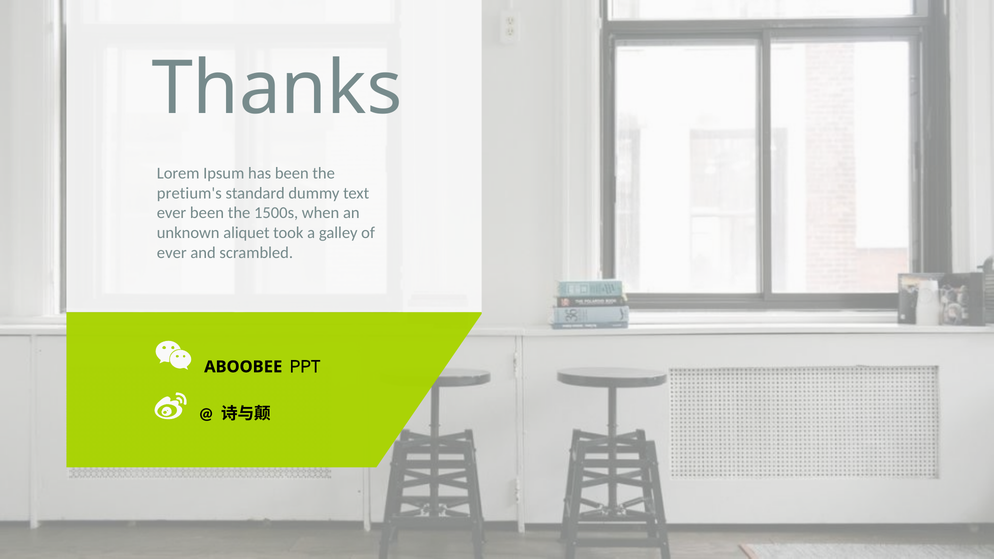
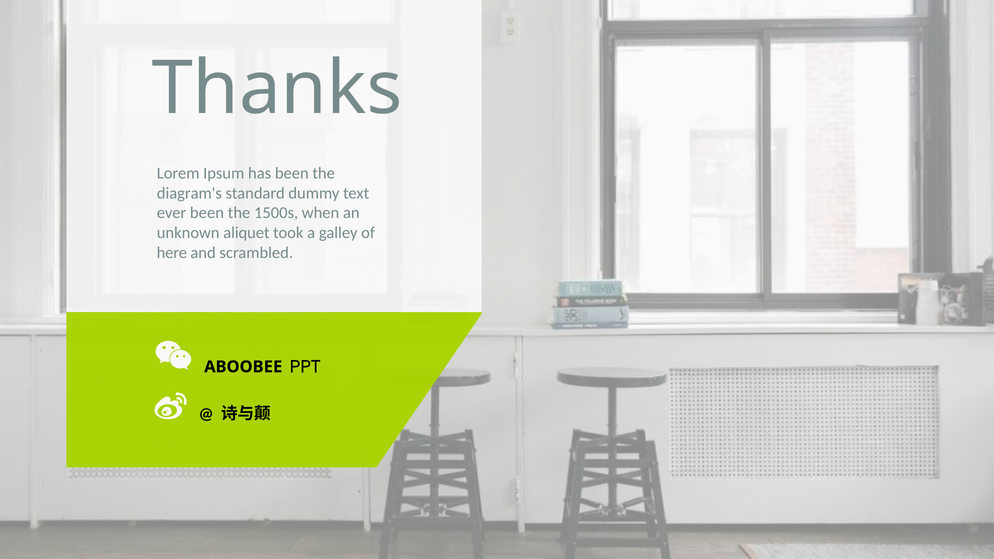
pretium's: pretium's -> diagram's
ever at (172, 253): ever -> here
